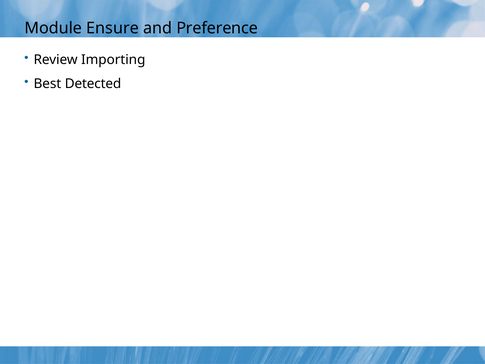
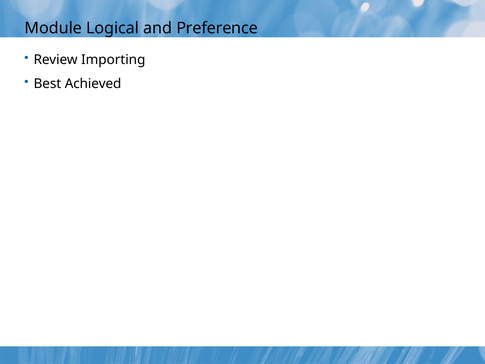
Ensure: Ensure -> Logical
Detected: Detected -> Achieved
